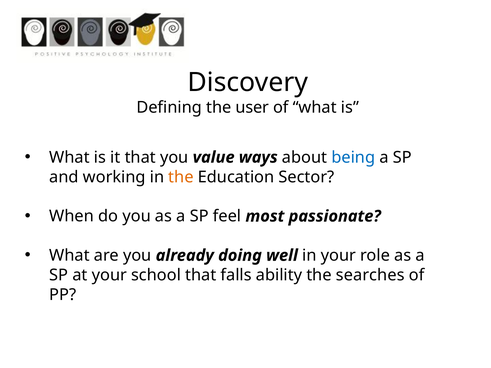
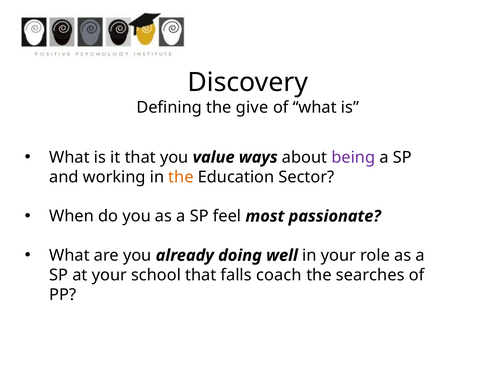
user: user -> give
being colour: blue -> purple
ability: ability -> coach
